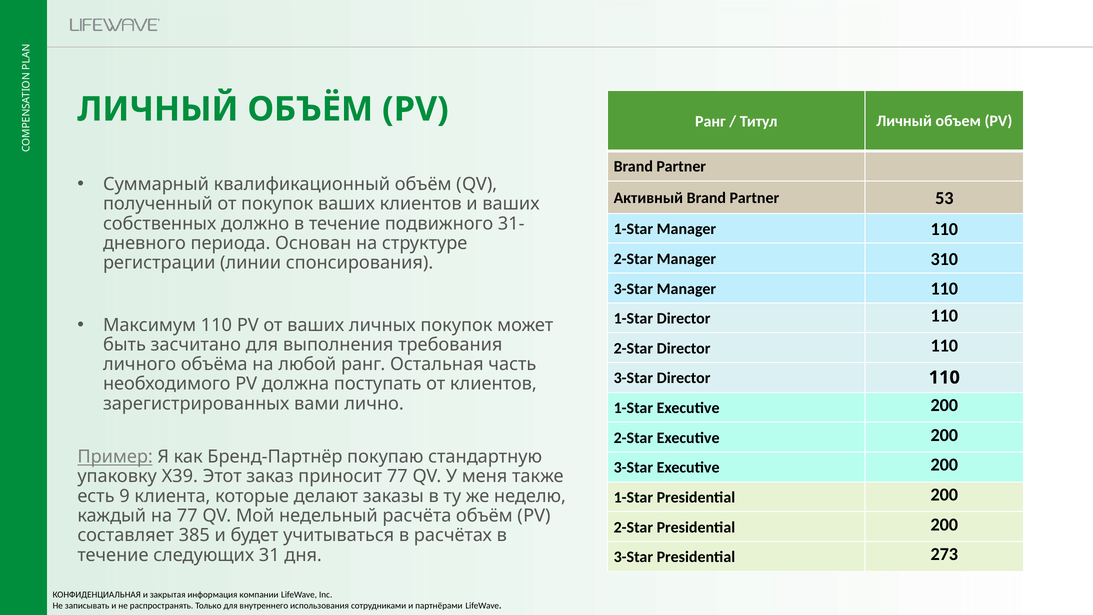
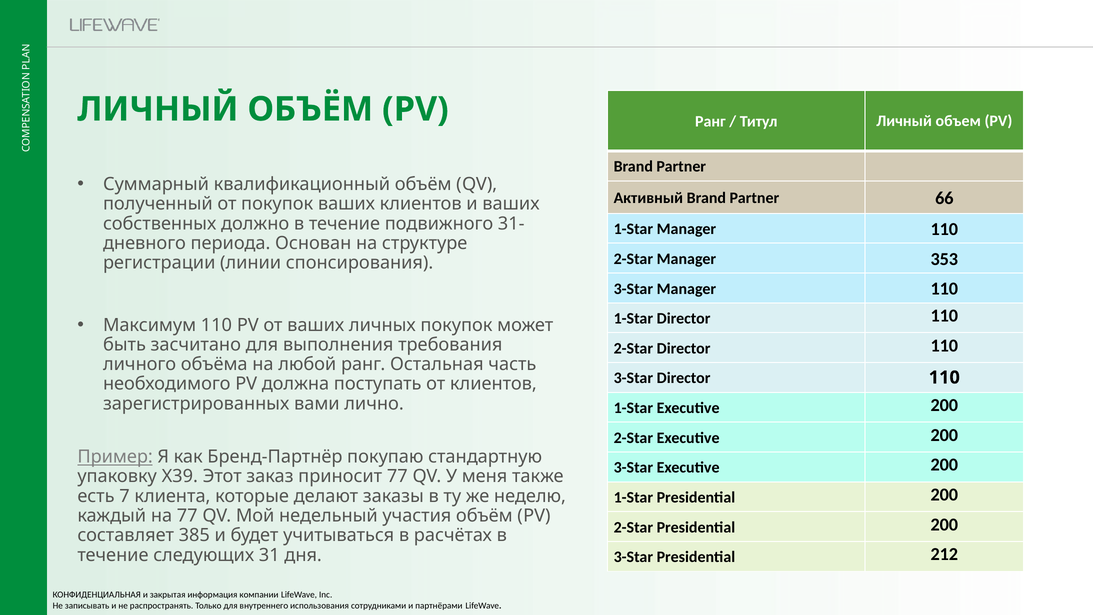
53: 53 -> 66
310: 310 -> 353
9: 9 -> 7
расчёта: расчёта -> участия
273: 273 -> 212
